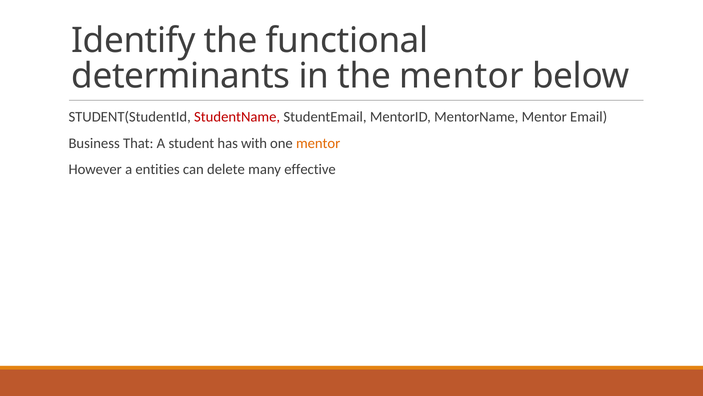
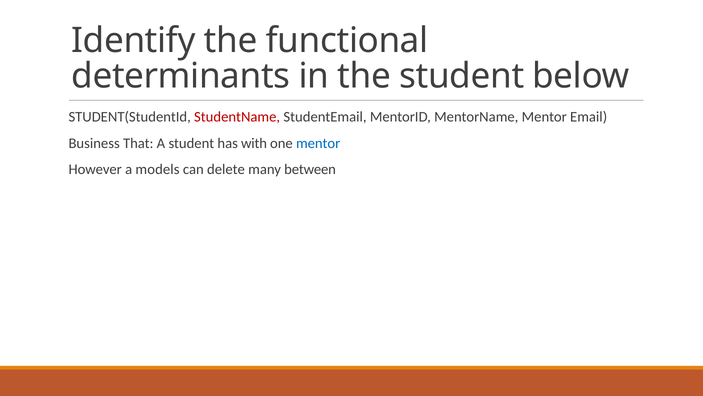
the mentor: mentor -> student
mentor at (318, 143) colour: orange -> blue
entities: entities -> models
effective: effective -> between
